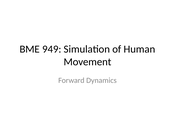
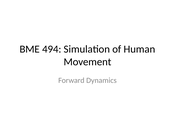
949: 949 -> 494
